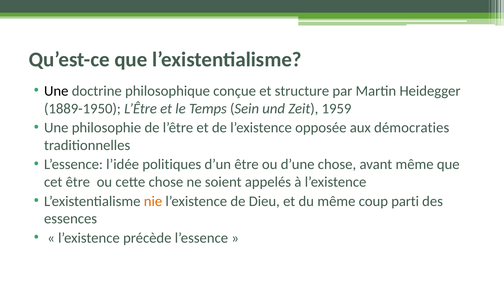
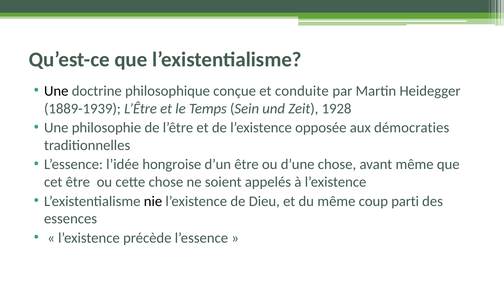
structure: structure -> conduite
1889-1950: 1889-1950 -> 1889-1939
1959: 1959 -> 1928
politiques: politiques -> hongroise
nie colour: orange -> black
